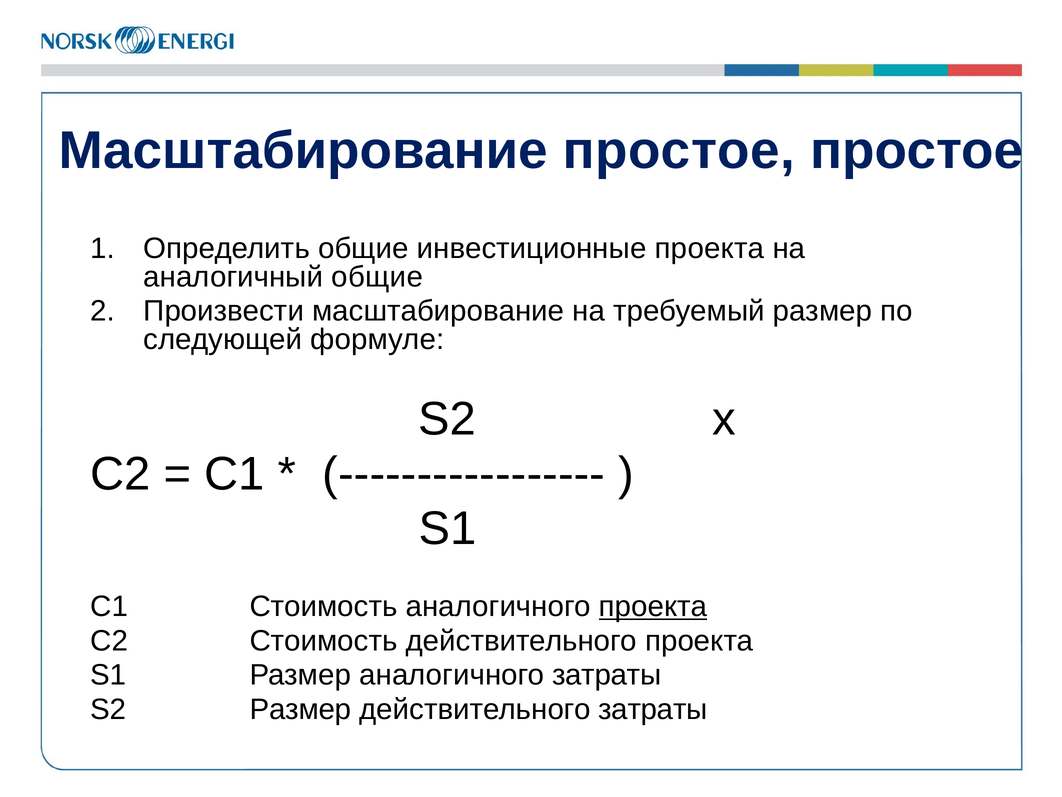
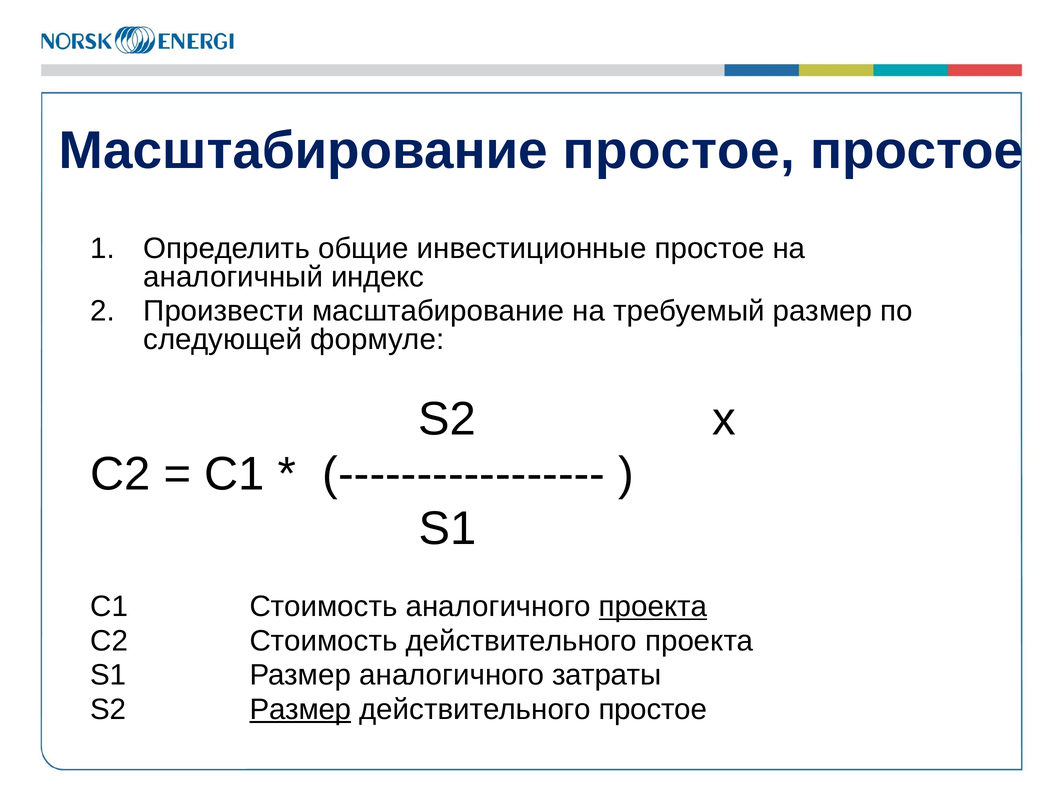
инвестиционные проекта: проекта -> простое
аналогичный общие: общие -> индекс
Размер at (300, 709) underline: none -> present
действительного затраты: затраты -> простое
